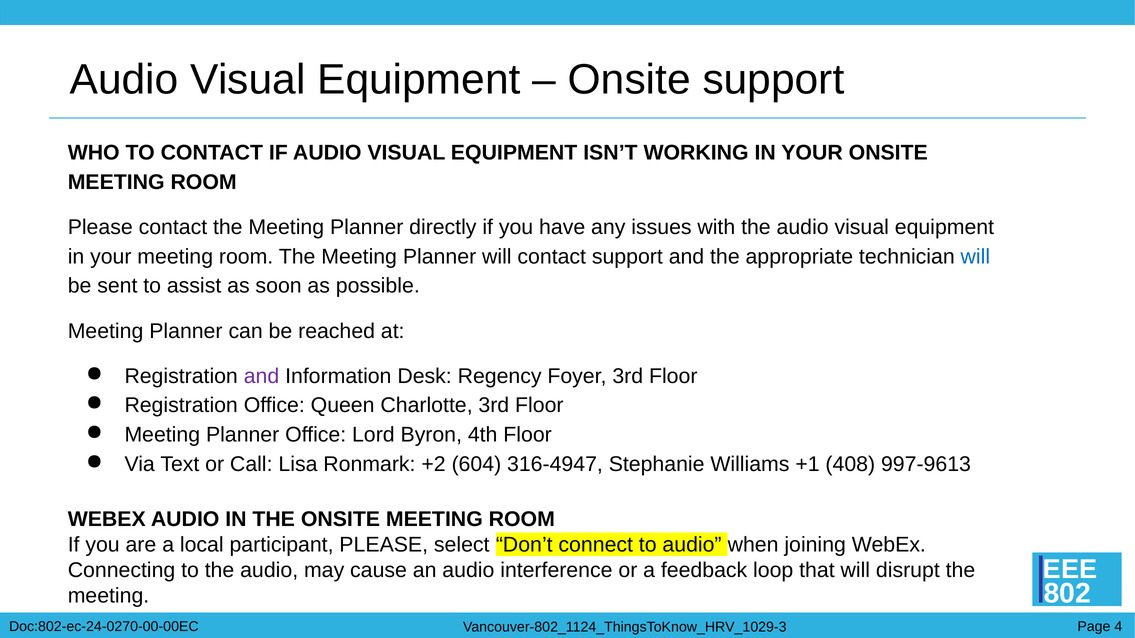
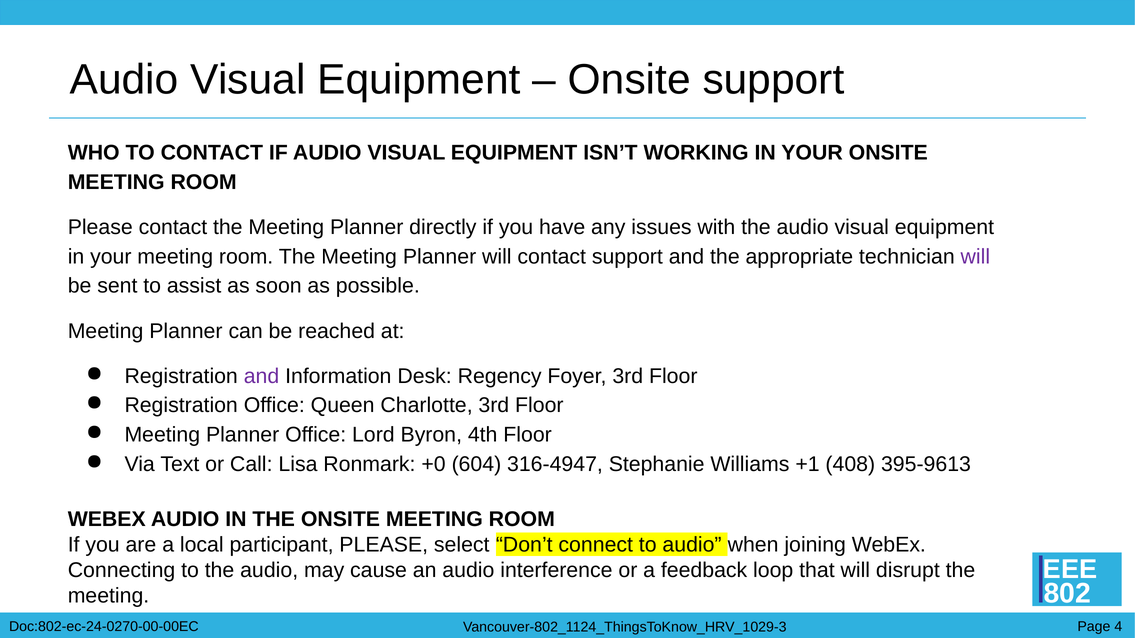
will at (975, 257) colour: blue -> purple
+2: +2 -> +0
997-9613: 997-9613 -> 395-9613
